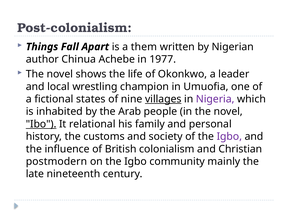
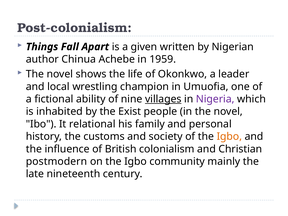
them: them -> given
1977: 1977 -> 1959
states: states -> ability
Arab: Arab -> Exist
Ibo underline: present -> none
Igbo at (229, 136) colour: purple -> orange
